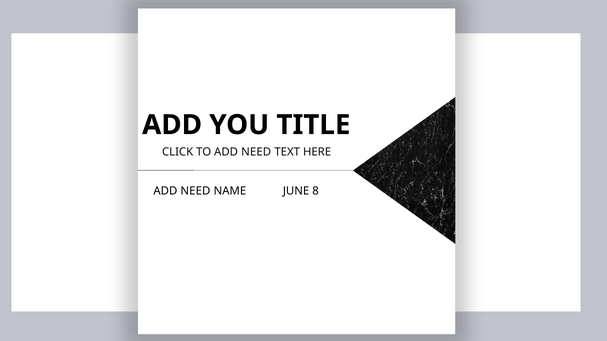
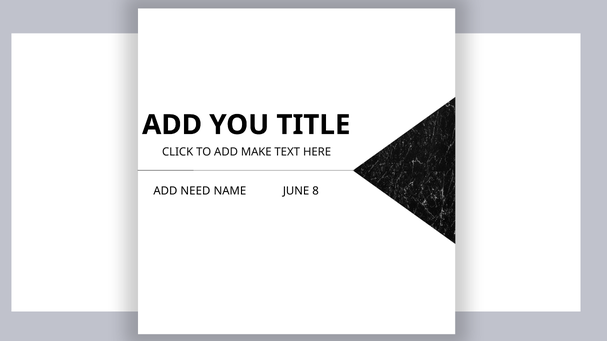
TO ADD NEED: NEED -> MAKE
